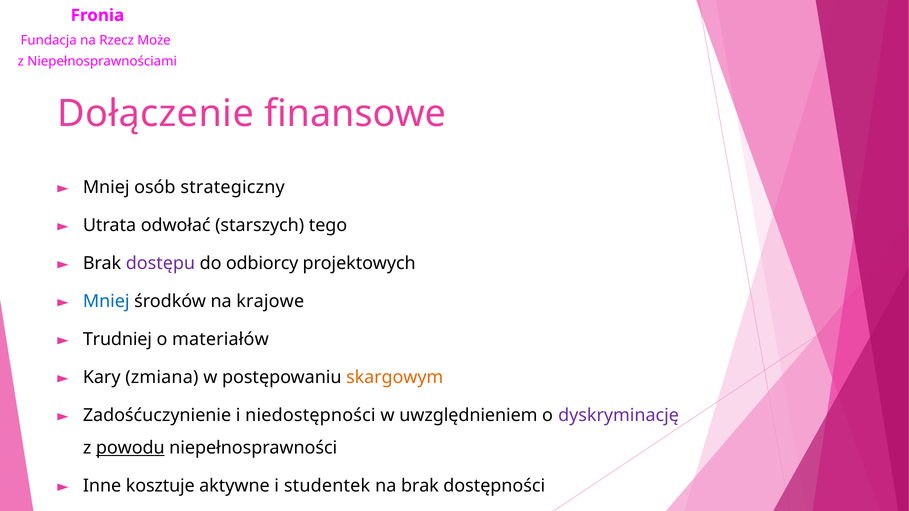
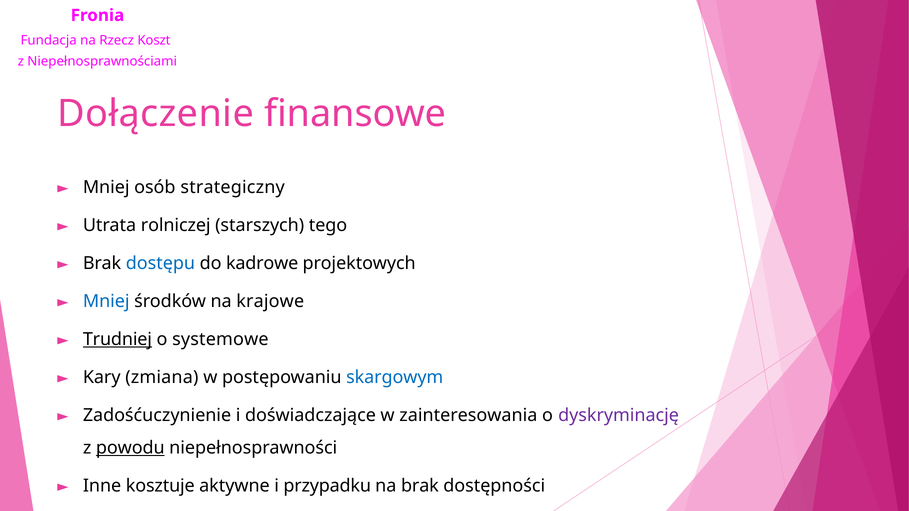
Może: Może -> Koszt
odwołać: odwołać -> rolniczej
dostępu colour: purple -> blue
odbiorcy: odbiorcy -> kadrowe
Trudniej underline: none -> present
materiałów: materiałów -> systemowe
skargowym colour: orange -> blue
niedostępności: niedostępności -> doświadczające
uwzględnieniem: uwzględnieniem -> zainteresowania
studentek: studentek -> przypadku
